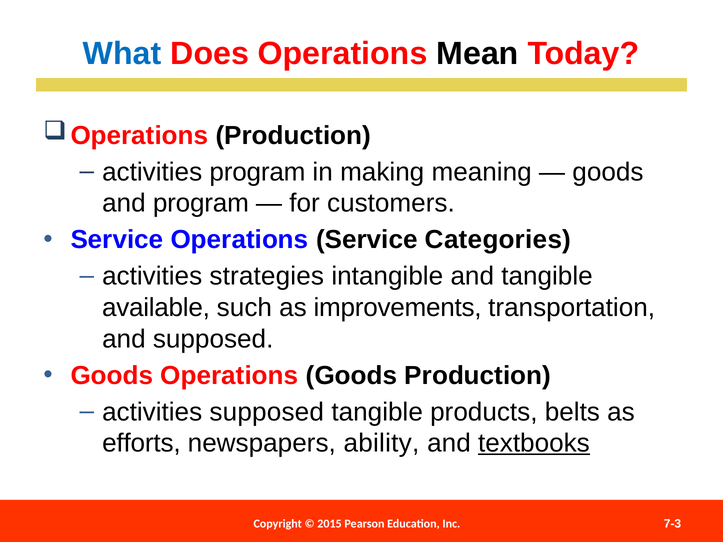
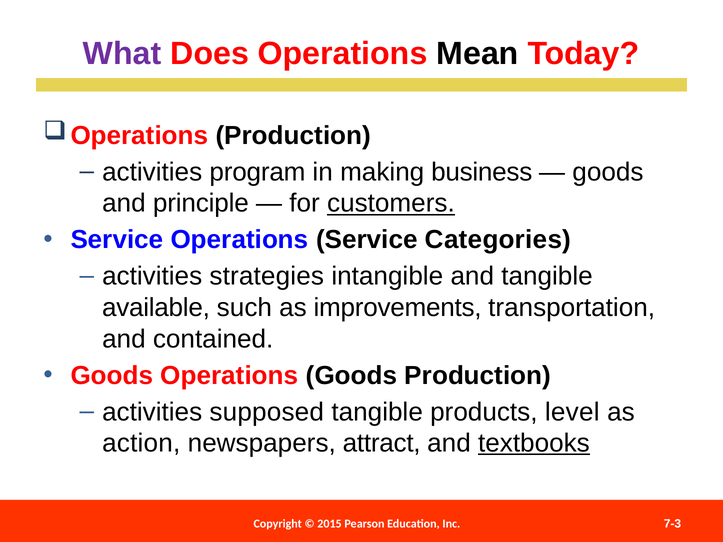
What colour: blue -> purple
meaning: meaning -> business
and program: program -> principle
customers underline: none -> present
and supposed: supposed -> contained
belts: belts -> level
efforts: efforts -> action
ability: ability -> attract
